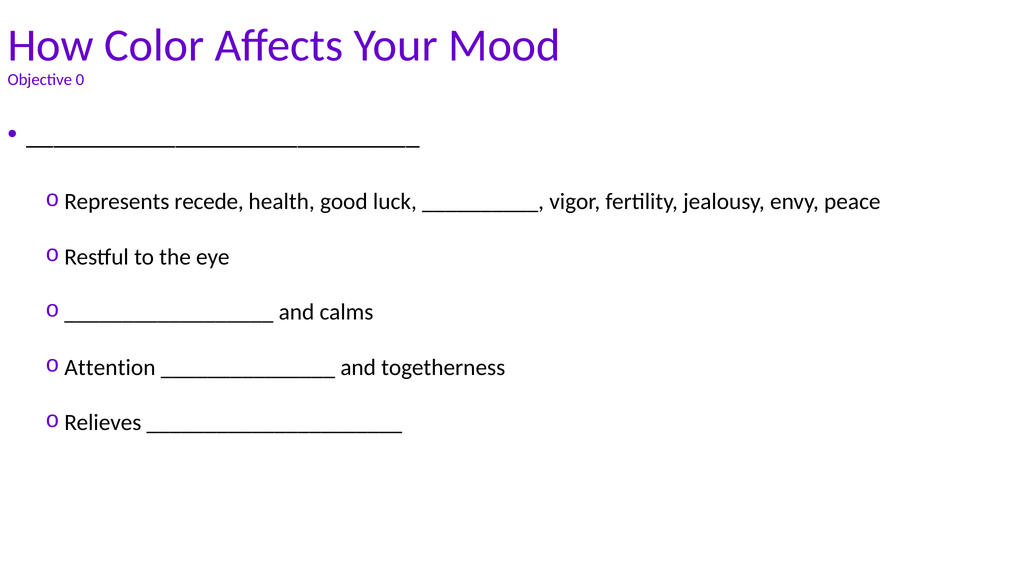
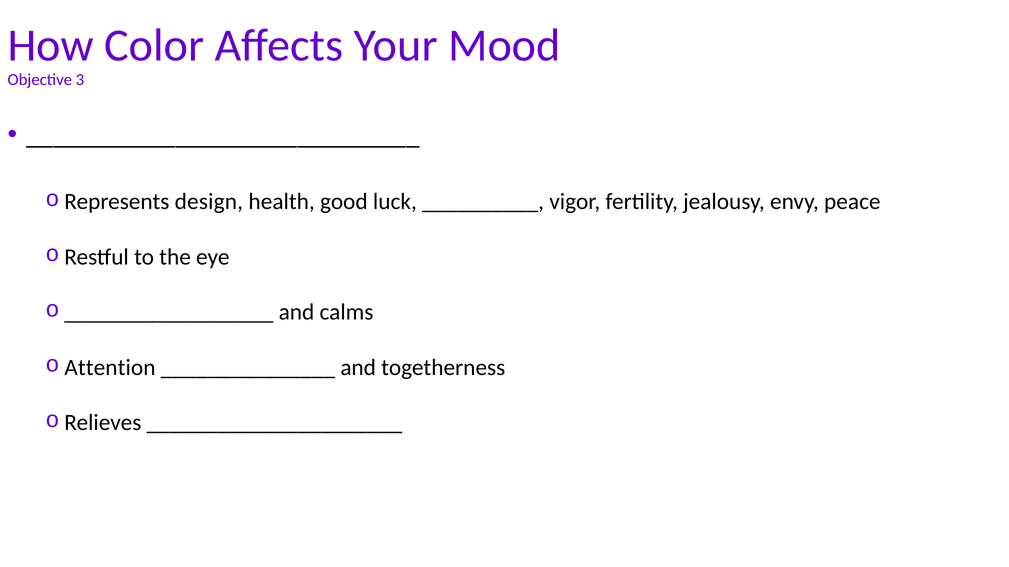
0: 0 -> 3
recede: recede -> design
